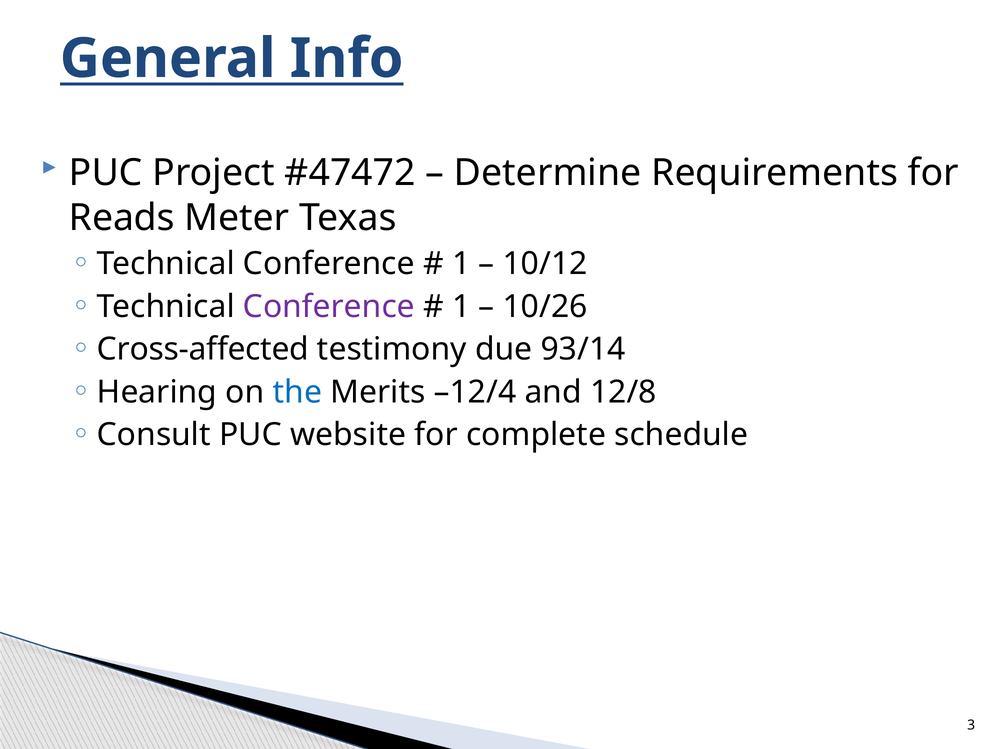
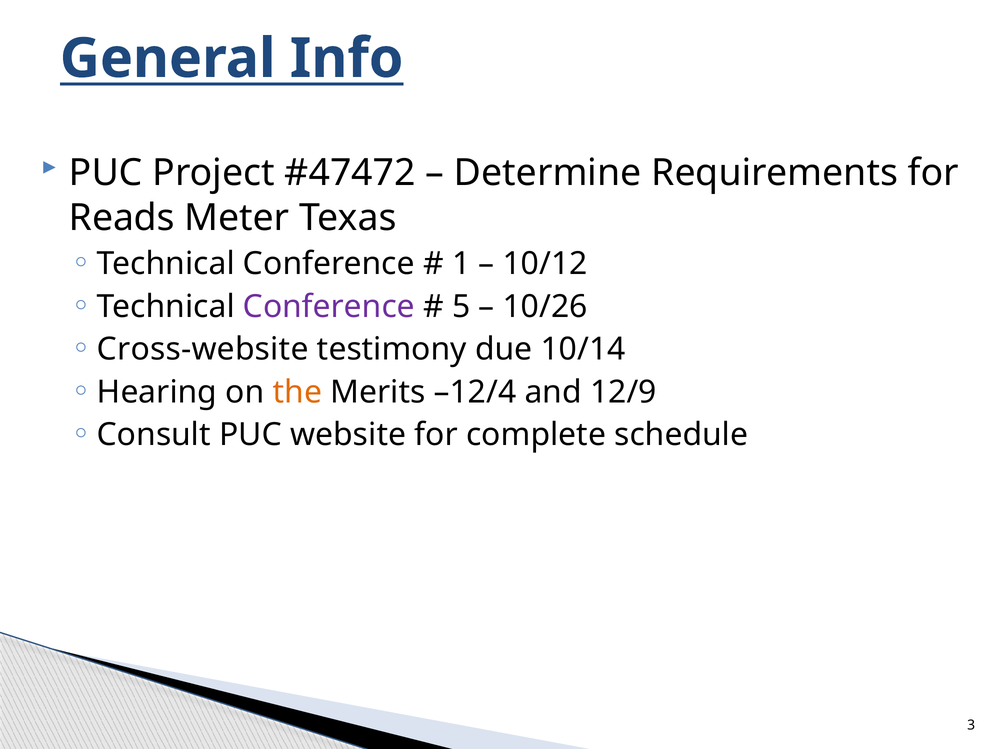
1 at (461, 307): 1 -> 5
Cross-affected: Cross-affected -> Cross-website
93/14: 93/14 -> 10/14
the colour: blue -> orange
12/8: 12/8 -> 12/9
